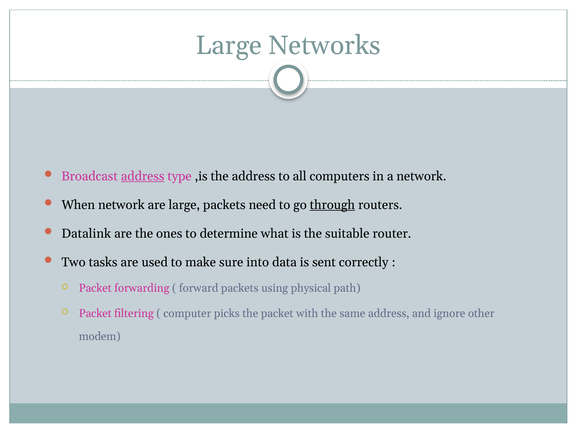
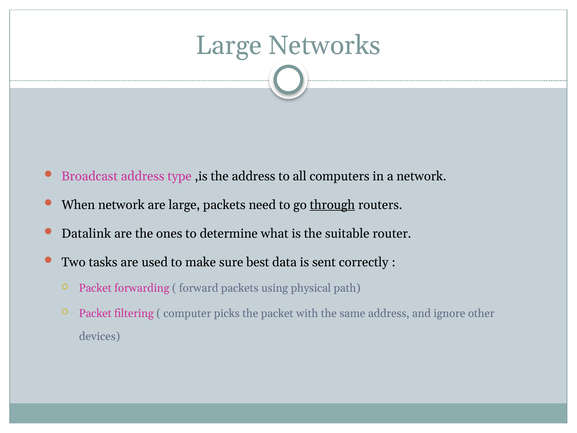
address at (143, 176) underline: present -> none
into: into -> best
modem: modem -> devices
